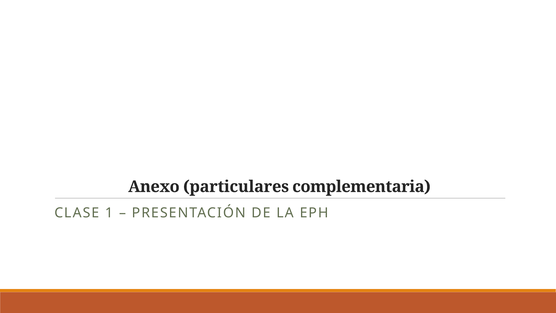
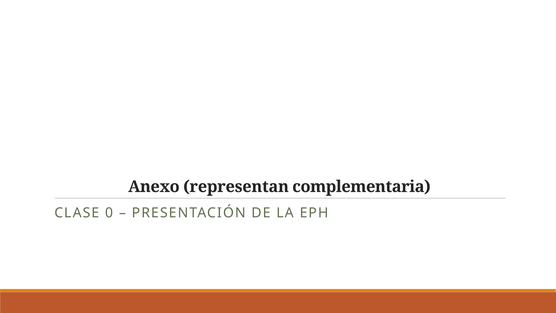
particulares: particulares -> representan
1: 1 -> 0
